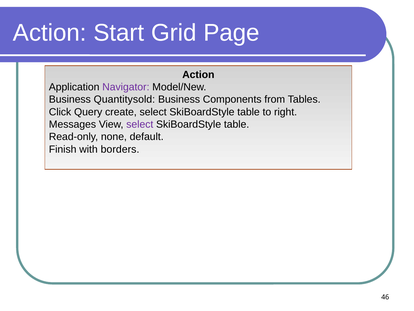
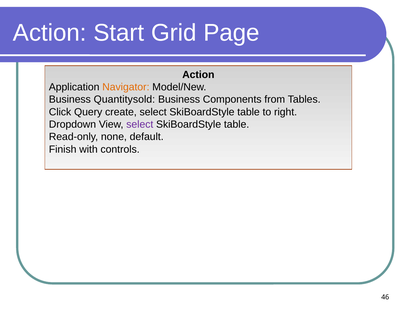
Navigator colour: purple -> orange
Messages: Messages -> Dropdown
borders: borders -> controls
